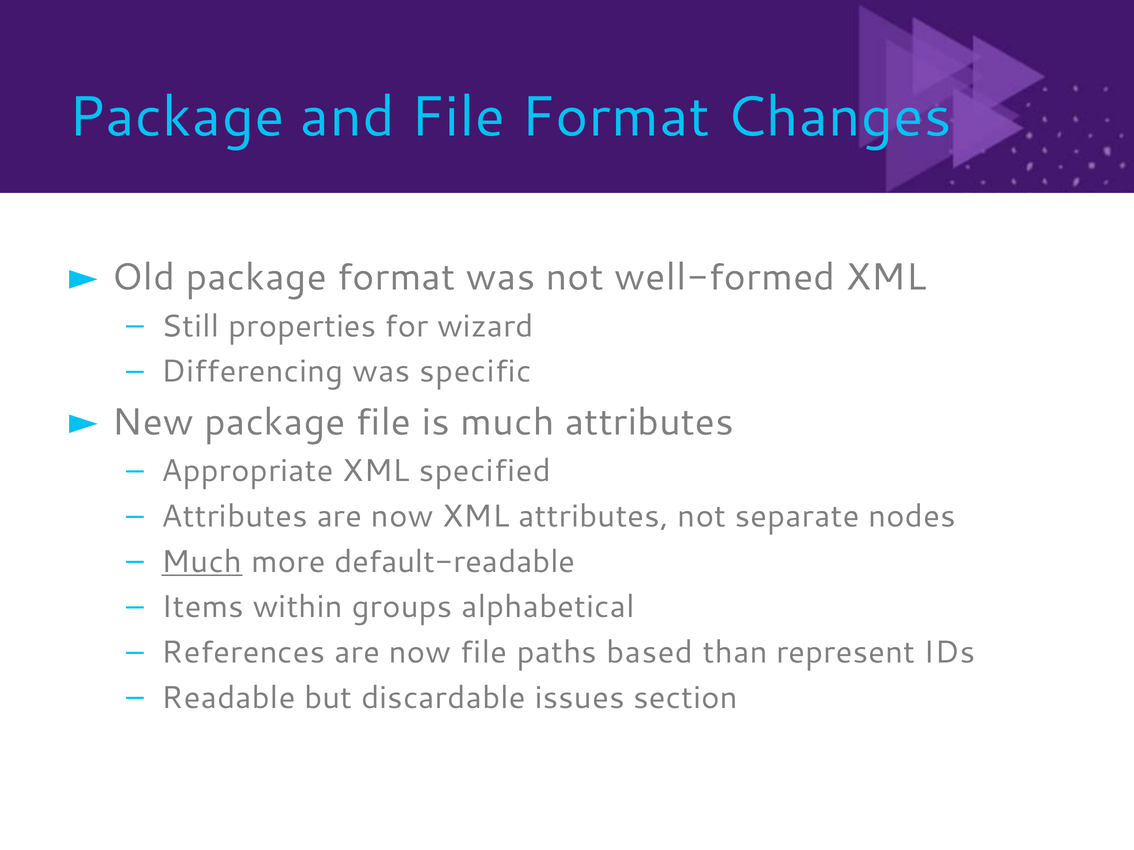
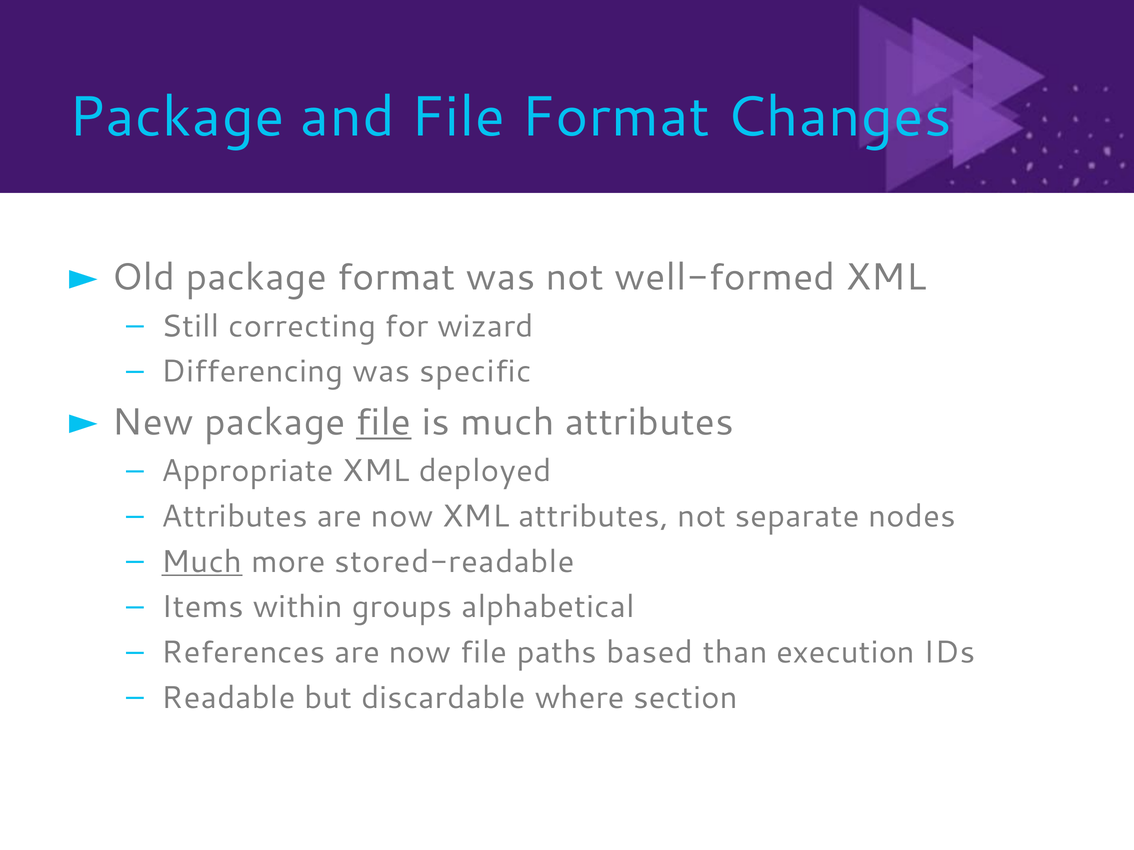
properties: properties -> correcting
file at (384, 423) underline: none -> present
specified: specified -> deployed
default-readable: default-readable -> stored-readable
represent: represent -> execution
issues: issues -> where
